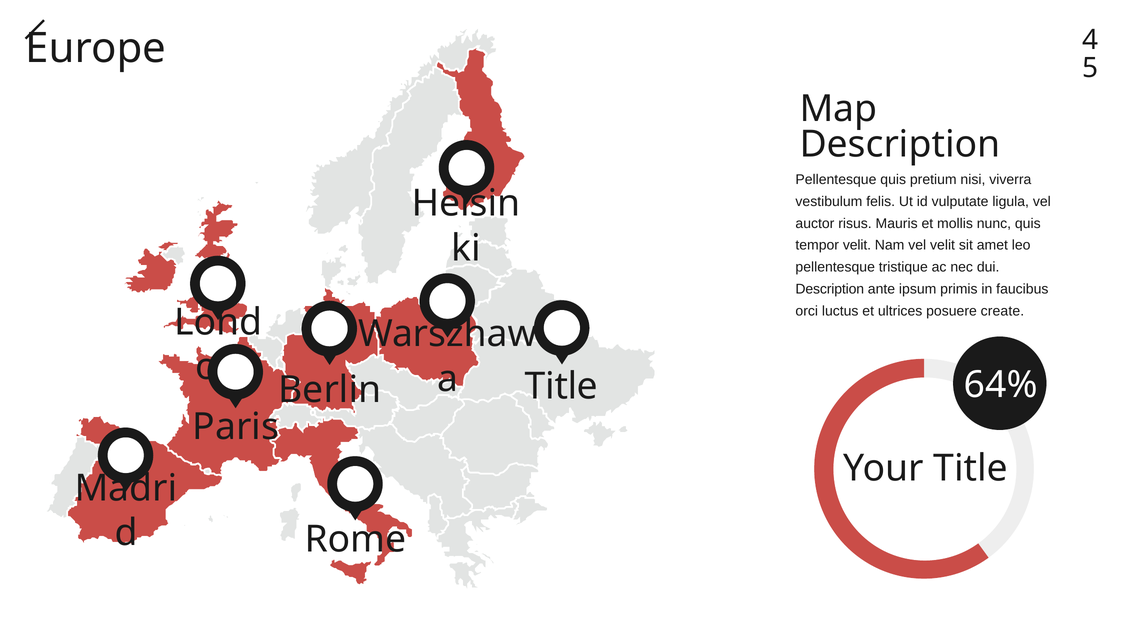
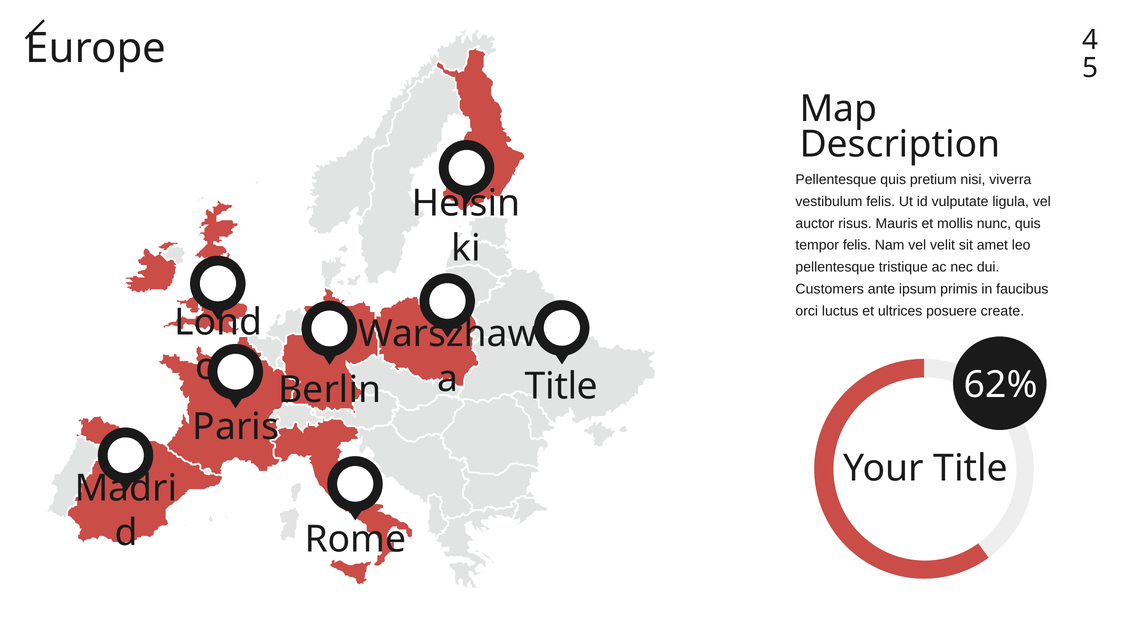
tempor velit: velit -> felis
Description at (830, 289): Description -> Customers
64%: 64% -> 62%
